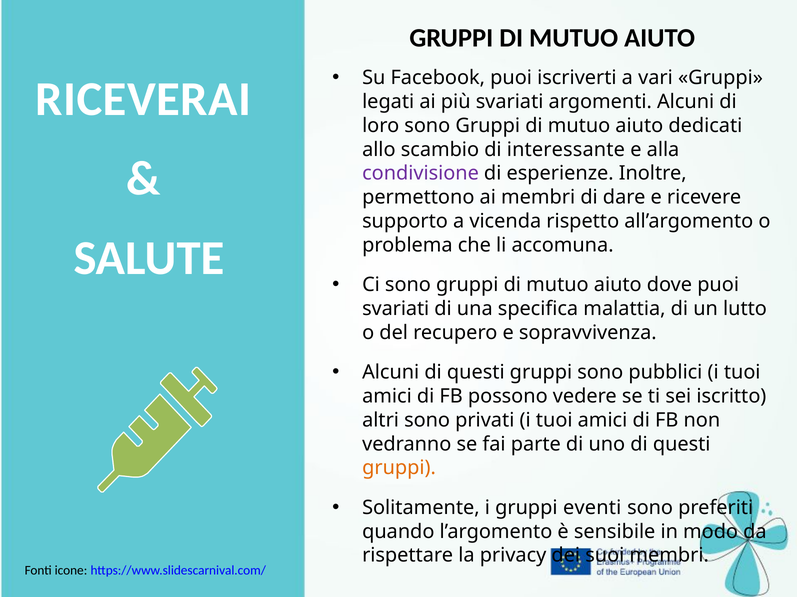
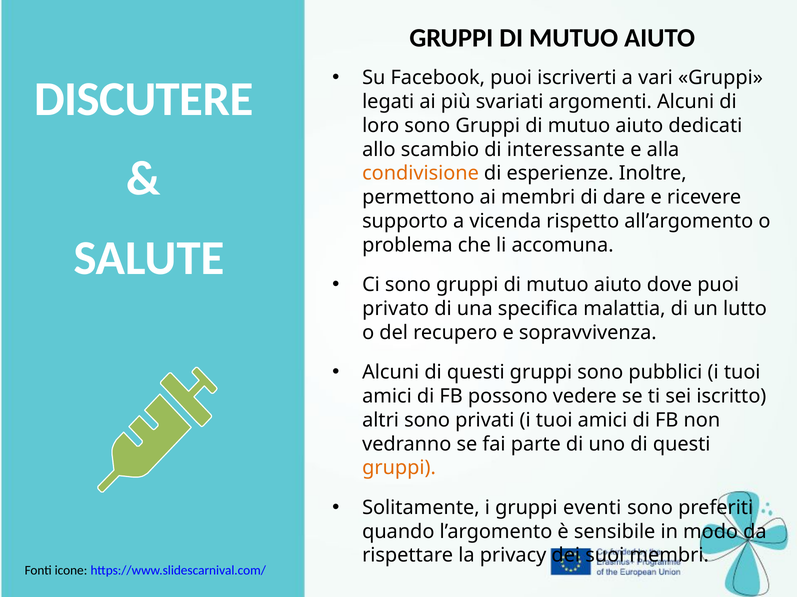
RICEVERAI: RICEVERAI -> DISCUTERE
condivisione colour: purple -> orange
svariati at (396, 309): svariati -> privato
